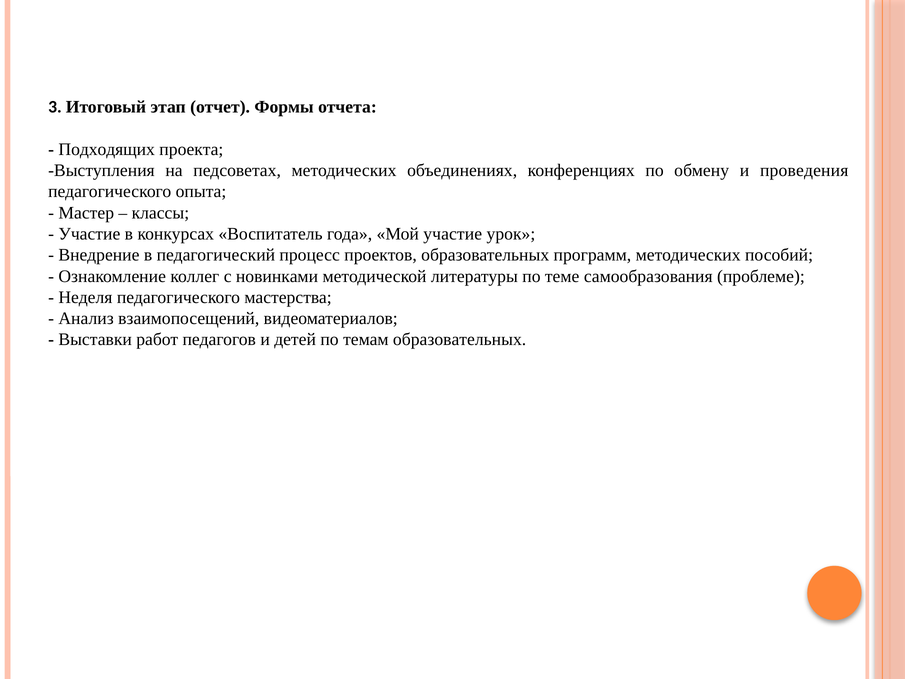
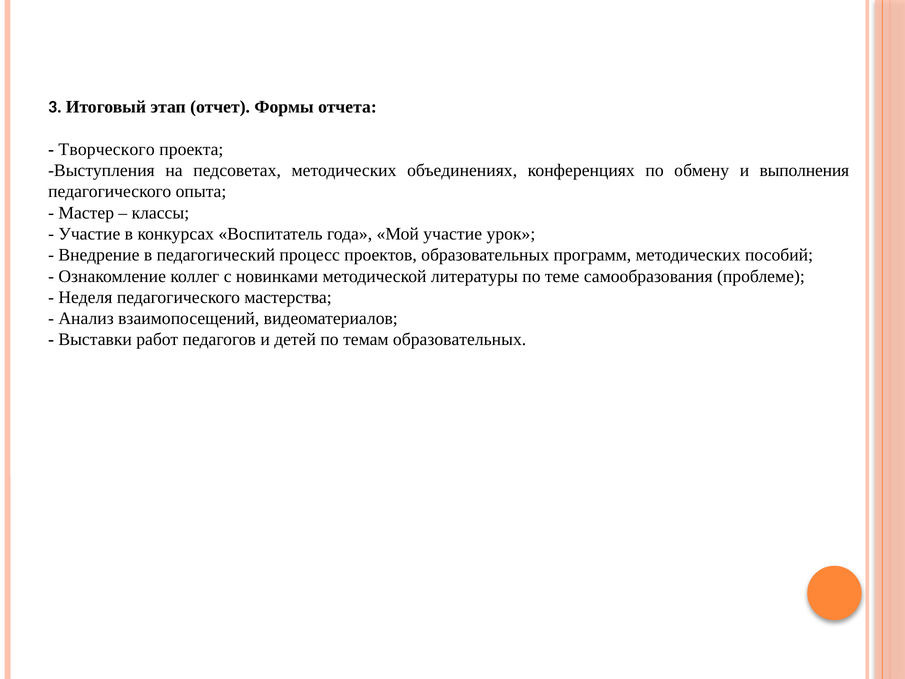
Подходящих: Подходящих -> Творческого
проведения: проведения -> выполнения
